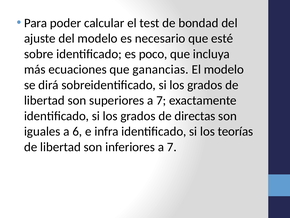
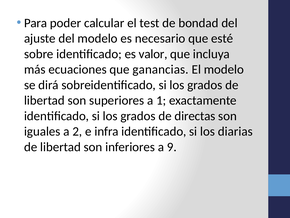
poco: poco -> valor
superiores a 7: 7 -> 1
6: 6 -> 2
teorías: teorías -> diarias
inferiores a 7: 7 -> 9
